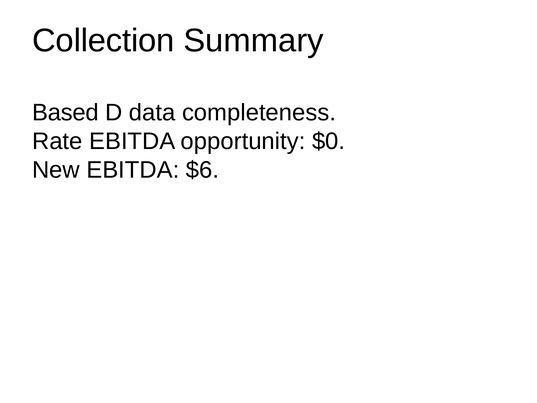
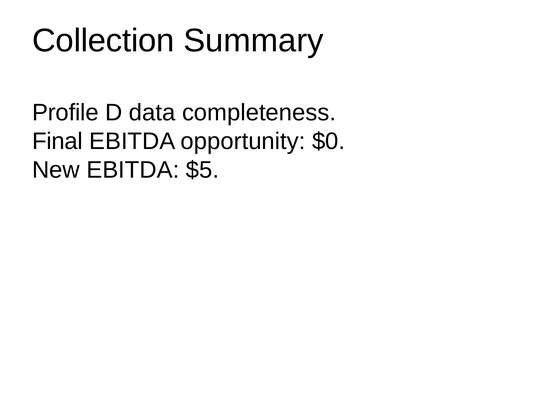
Based: Based -> Profile
Rate: Rate -> Final
$6: $6 -> $5
